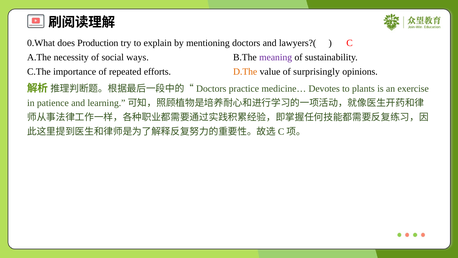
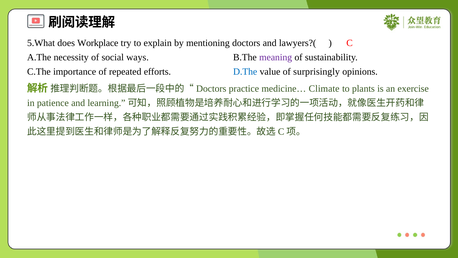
0.What: 0.What -> 5.What
Production: Production -> Workplace
D.The colour: orange -> blue
Devotes: Devotes -> Climate
